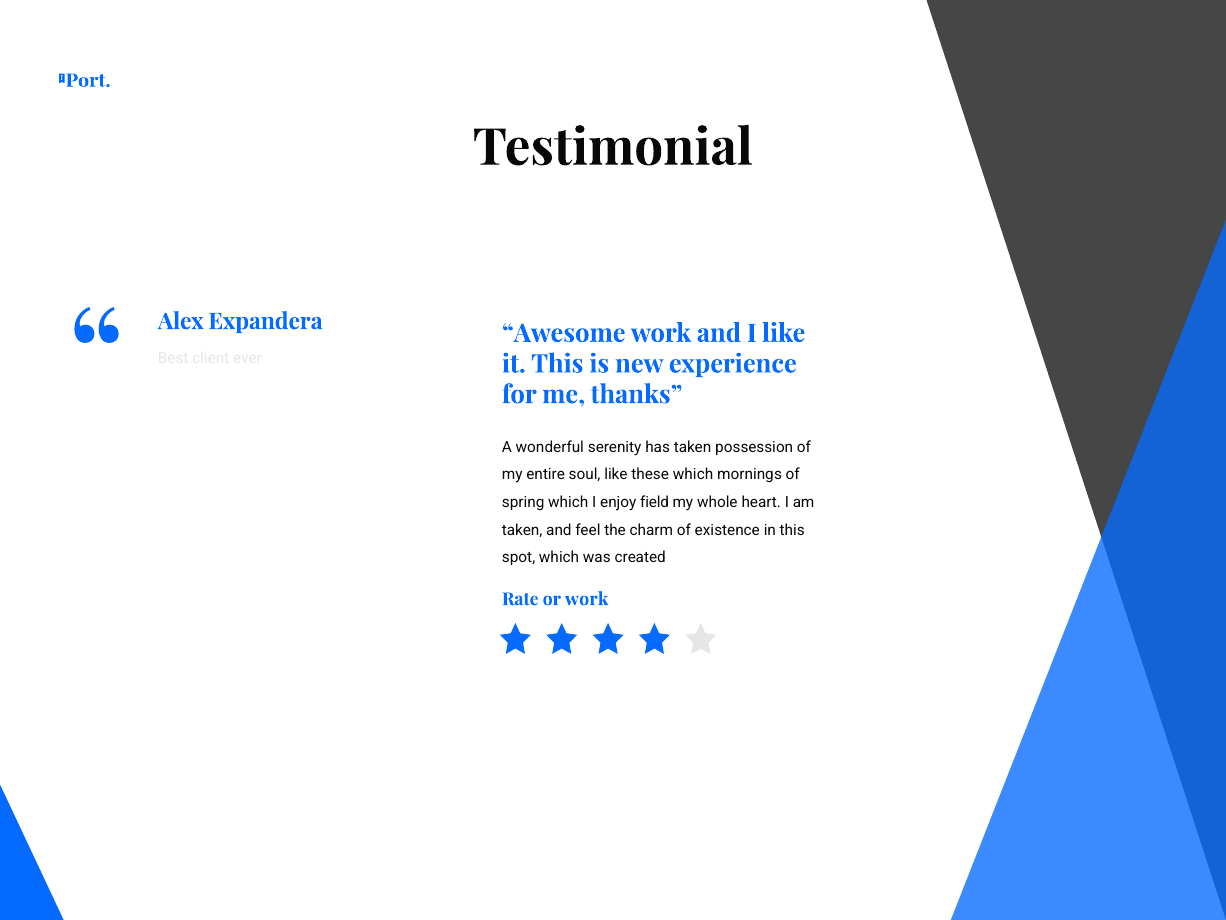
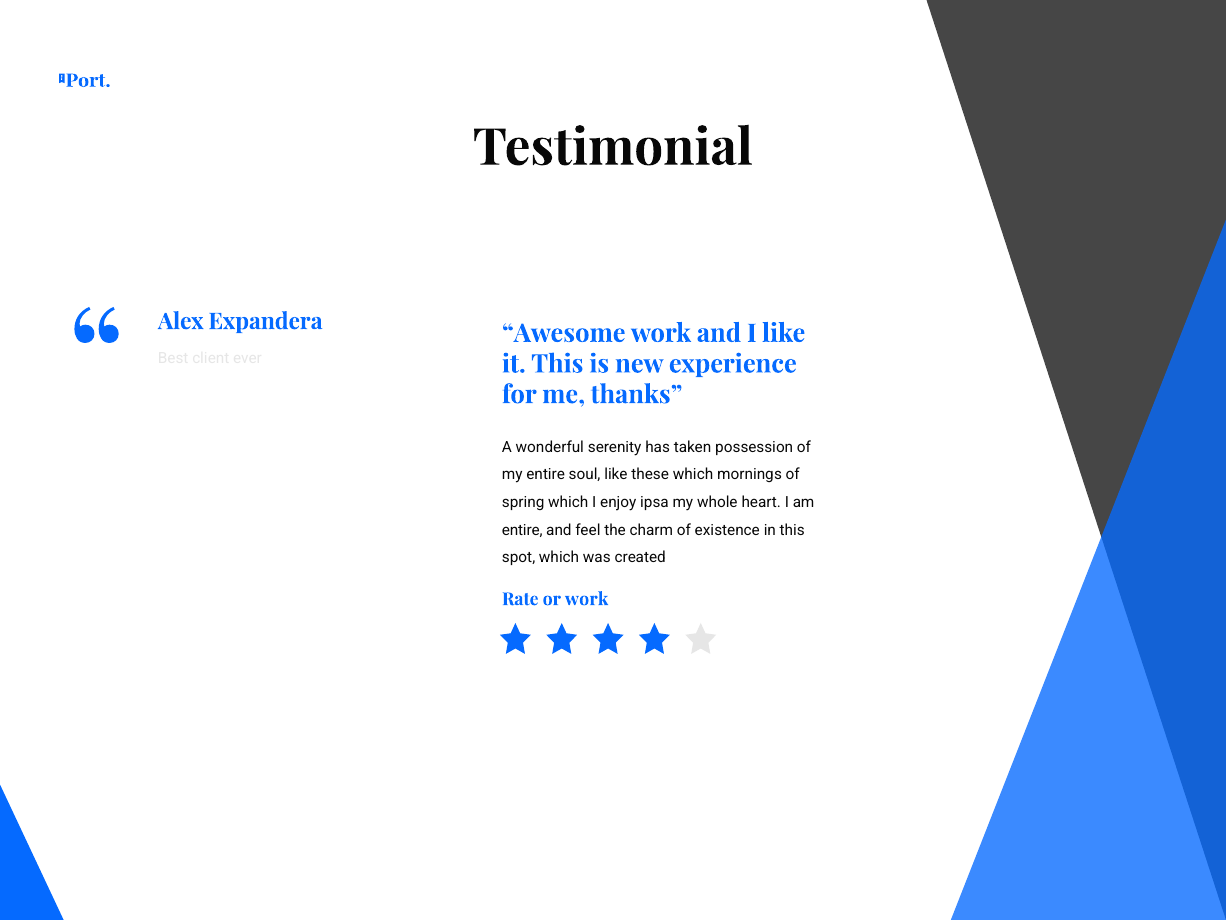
field: field -> ipsa
taken at (522, 530): taken -> entire
